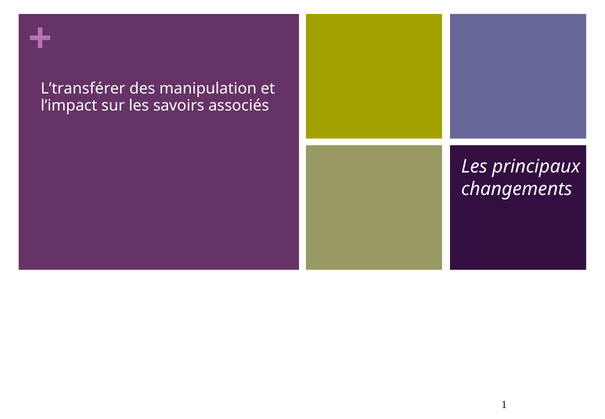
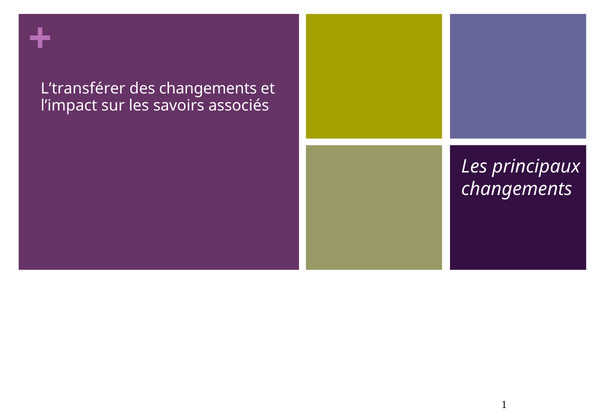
des manipulation: manipulation -> changements
